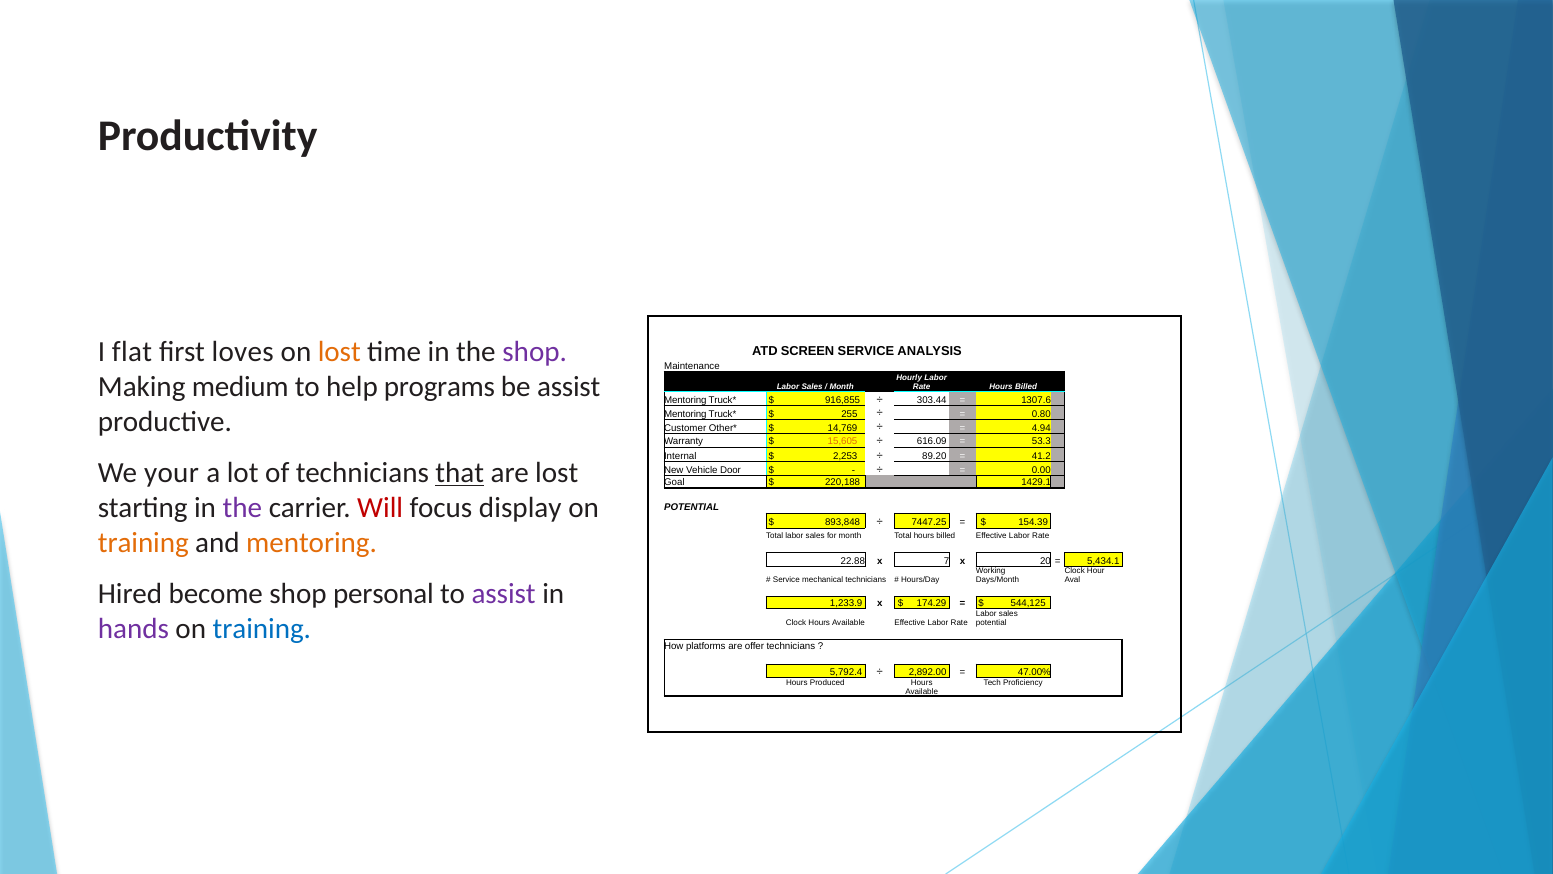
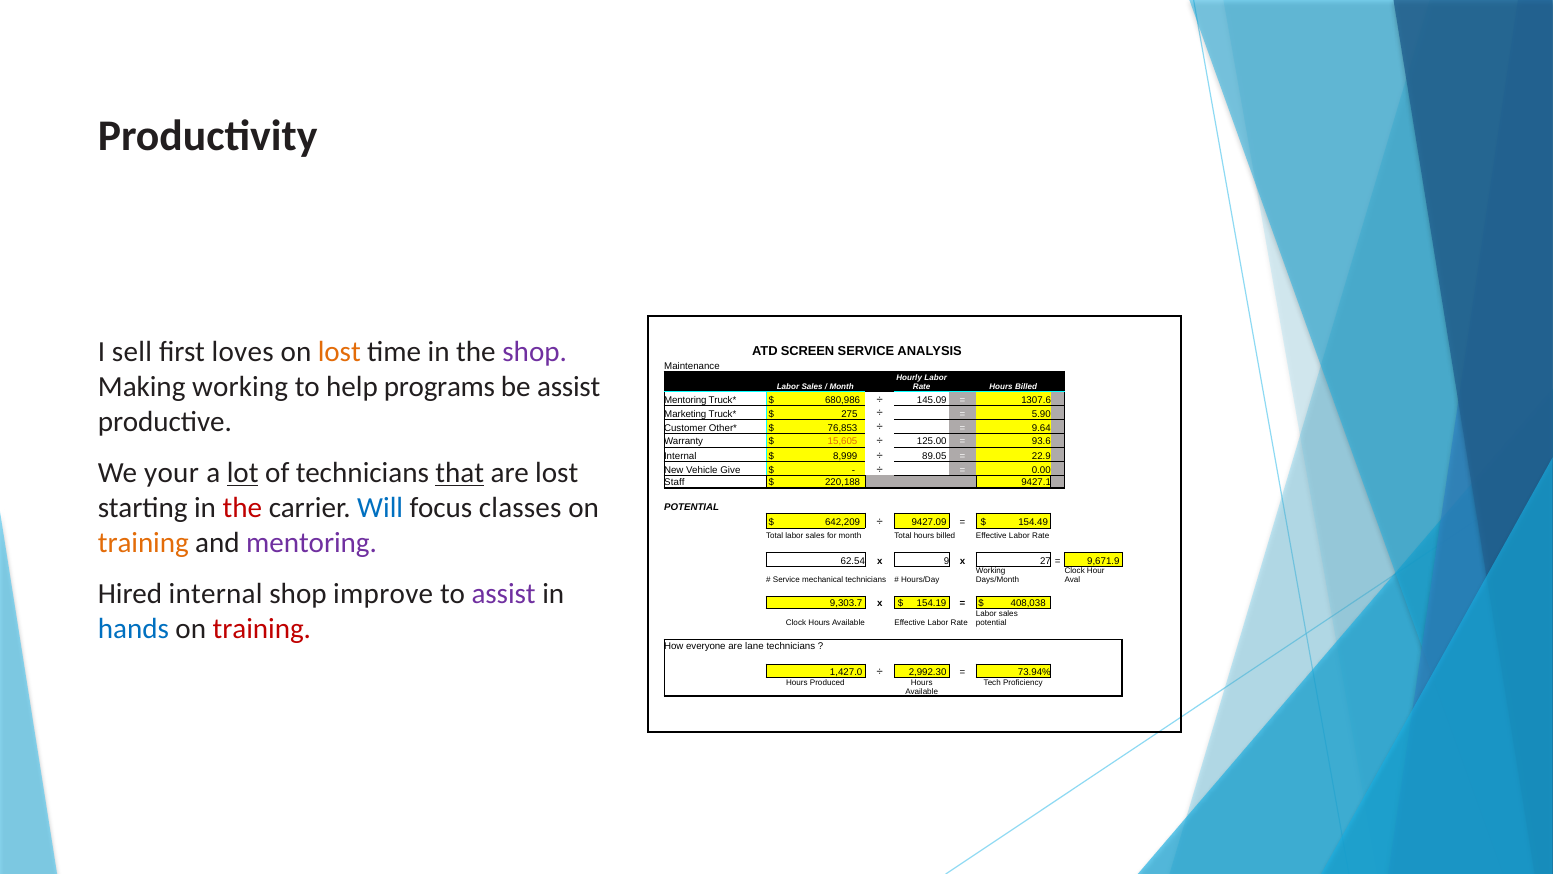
flat: flat -> sell
Making medium: medium -> working
916,855: 916,855 -> 680,986
303.44: 303.44 -> 145.09
Mentoring at (685, 414): Mentoring -> Marketing
255: 255 -> 275
0.80: 0.80 -> 5.90
14,769: 14,769 -> 76,853
4.94: 4.94 -> 9.64
616.09: 616.09 -> 125.00
53.3: 53.3 -> 93.6
2,253: 2,253 -> 8,999
89.20: 89.20 -> 89.05
41.2: 41.2 -> 22.9
lot underline: none -> present
Door: Door -> Give
Goal: Goal -> Staff
1429.1: 1429.1 -> 9427.1
the at (242, 508) colour: purple -> red
Will colour: red -> blue
display: display -> classes
893,848: 893,848 -> 642,209
7447.25: 7447.25 -> 9427.09
154.39: 154.39 -> 154.49
mentoring at (312, 543) colour: orange -> purple
22.88: 22.88 -> 62.54
7: 7 -> 9
20: 20 -> 27
5,434.1: 5,434.1 -> 9,671.9
Hired become: become -> internal
personal: personal -> improve
1,233.9: 1,233.9 -> 9,303.7
174.29: 174.29 -> 154.19
544,125: 544,125 -> 408,038
hands colour: purple -> blue
training at (262, 629) colour: blue -> red
platforms: platforms -> everyone
offer: offer -> lane
5,792.4: 5,792.4 -> 1,427.0
2,892.00: 2,892.00 -> 2,992.30
47.00%: 47.00% -> 73.94%
